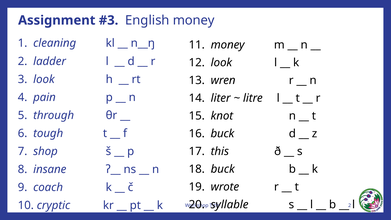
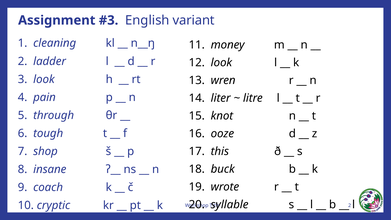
English money: money -> variant
16 buck: buck -> ooze
